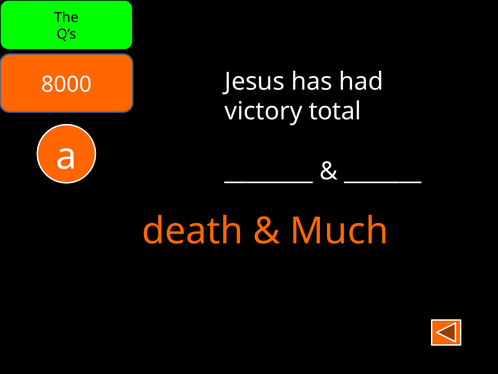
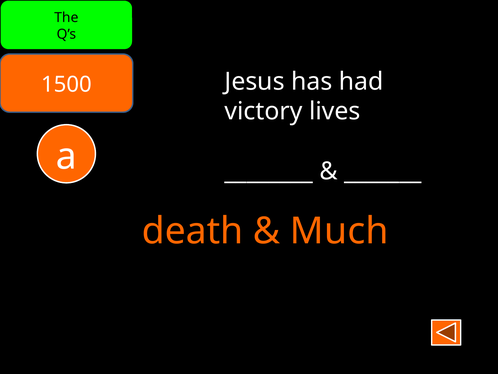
8000: 8000 -> 1500
total: total -> lives
